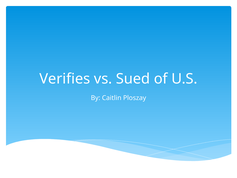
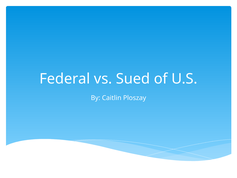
Verifies: Verifies -> Federal
